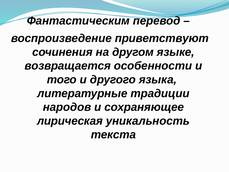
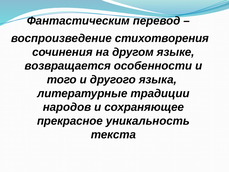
приветствуют: приветствуют -> стихотворения
лирическая: лирическая -> прекрасное
